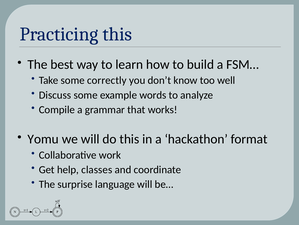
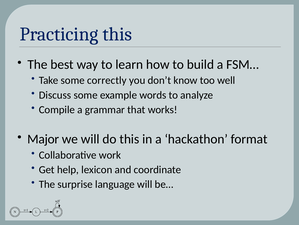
Yomu: Yomu -> Major
classes: classes -> lexicon
